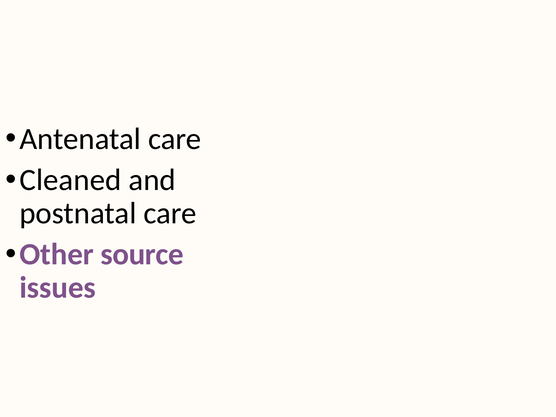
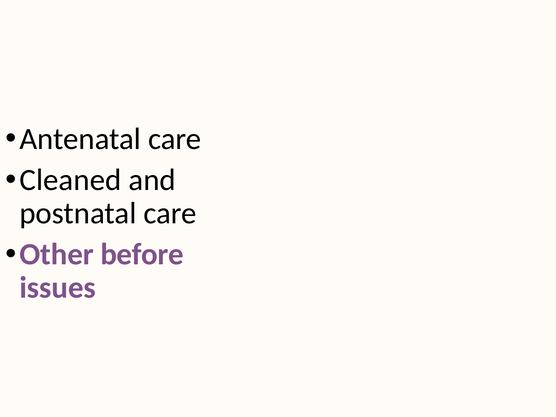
source: source -> before
